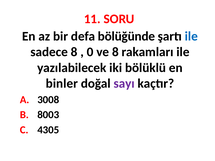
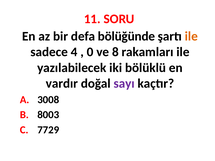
ile at (191, 36) colour: blue -> orange
sadece 8: 8 -> 4
binler: binler -> vardır
4305: 4305 -> 7729
